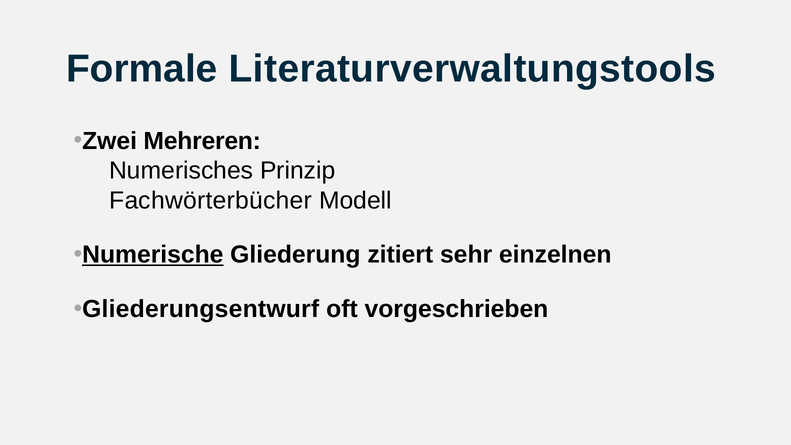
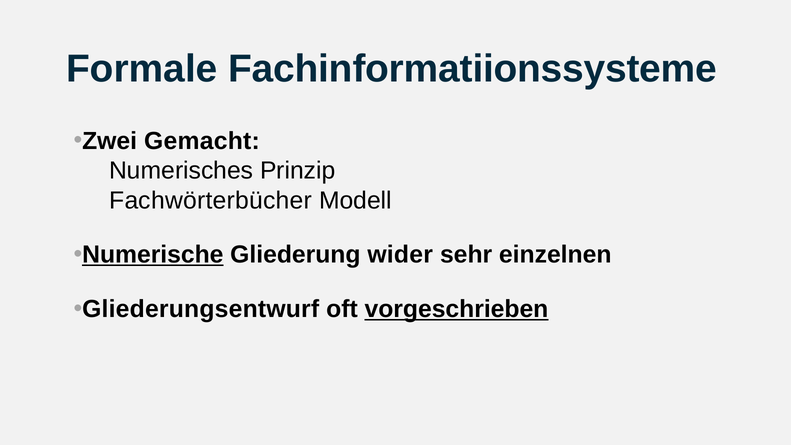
Literaturverwaltungstools: Literaturverwaltungstools -> Fachinformatiionssysteme
Mehreren: Mehreren -> Gemacht
zitiert: zitiert -> wider
vorgeschrieben underline: none -> present
